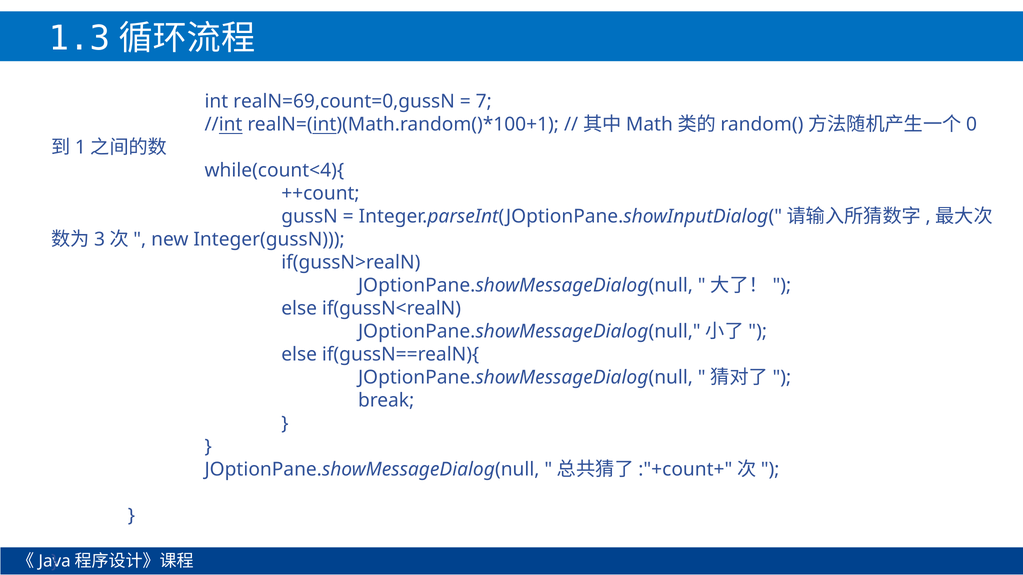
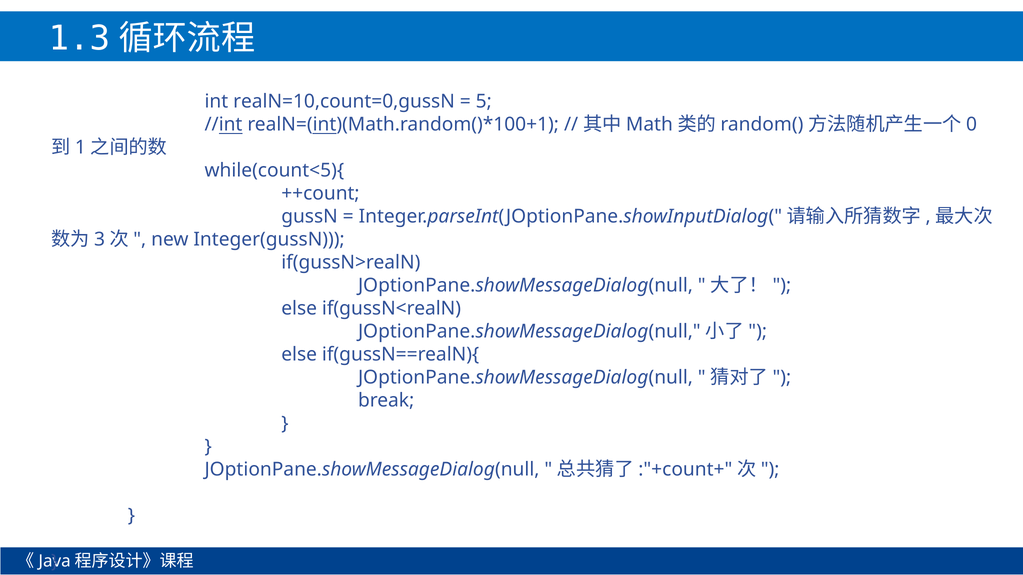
realN=69,count=0,gussN: realN=69,count=0,gussN -> realN=10,count=0,gussN
7: 7 -> 5
while(count<4){: while(count<4){ -> while(count<5){
